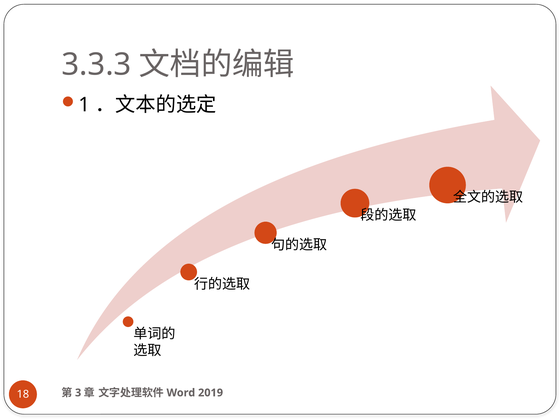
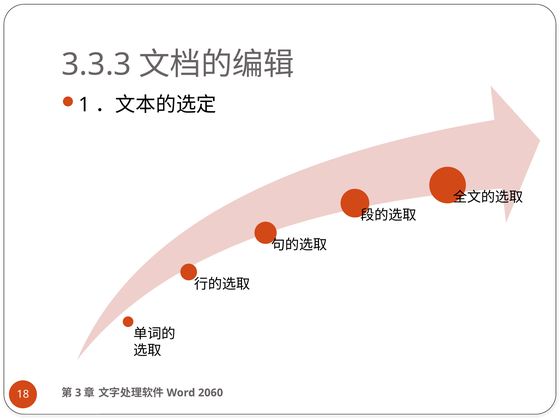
2019: 2019 -> 2060
